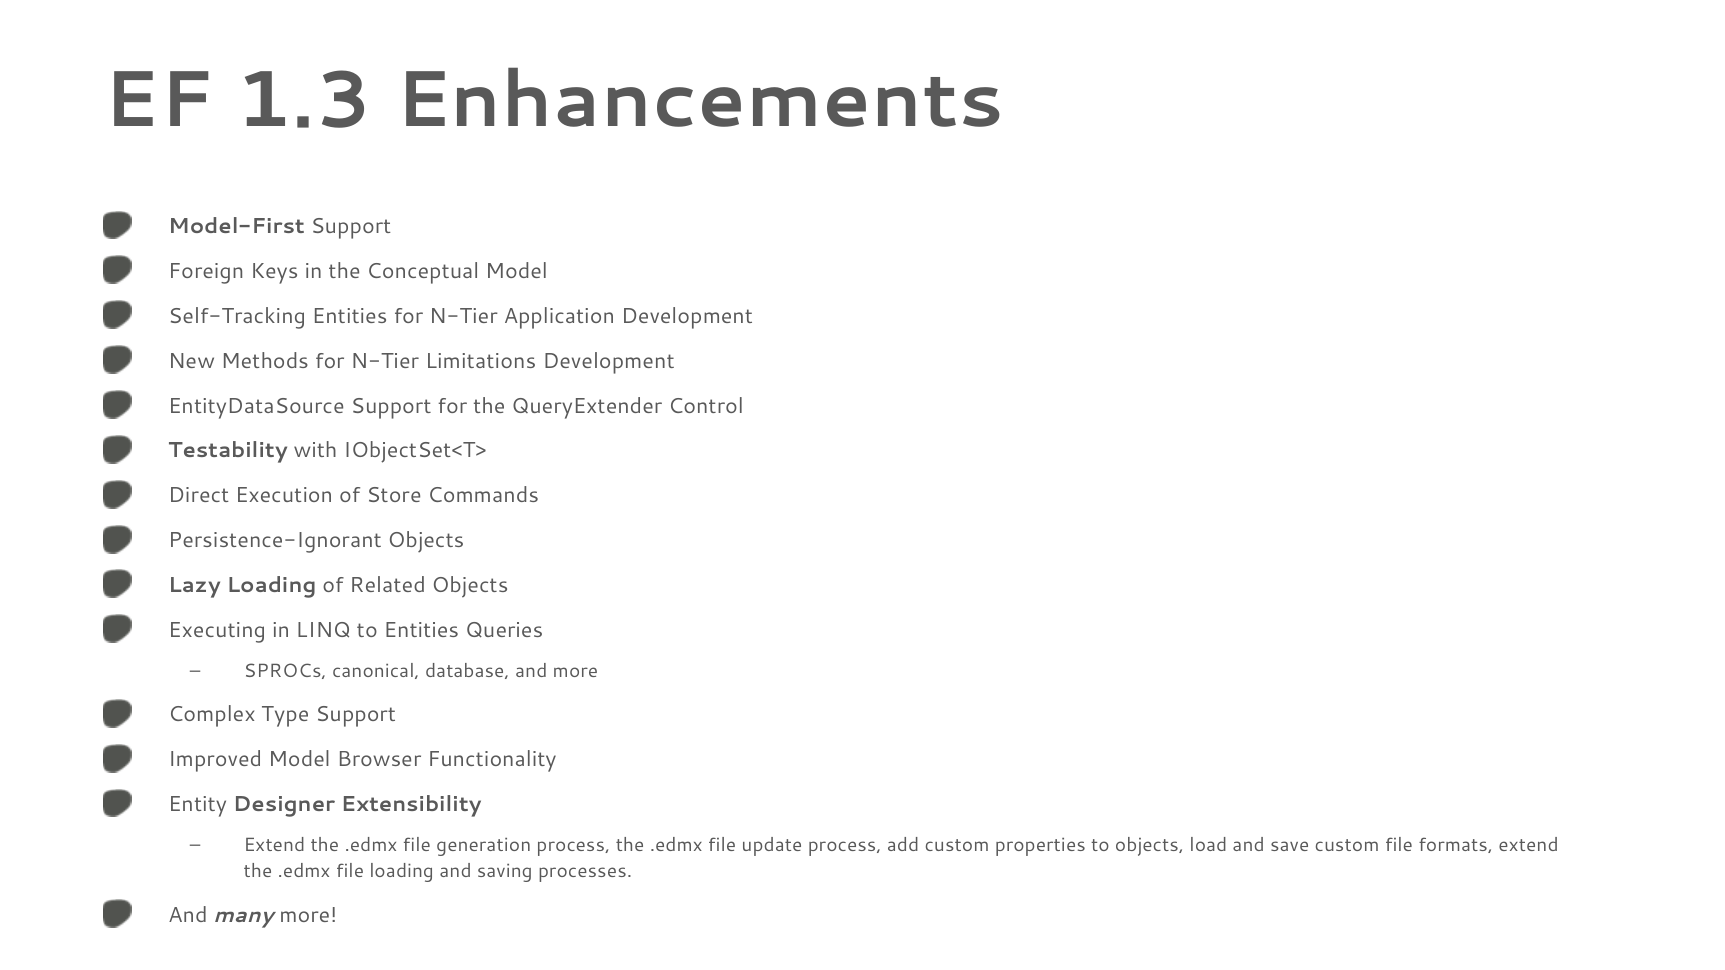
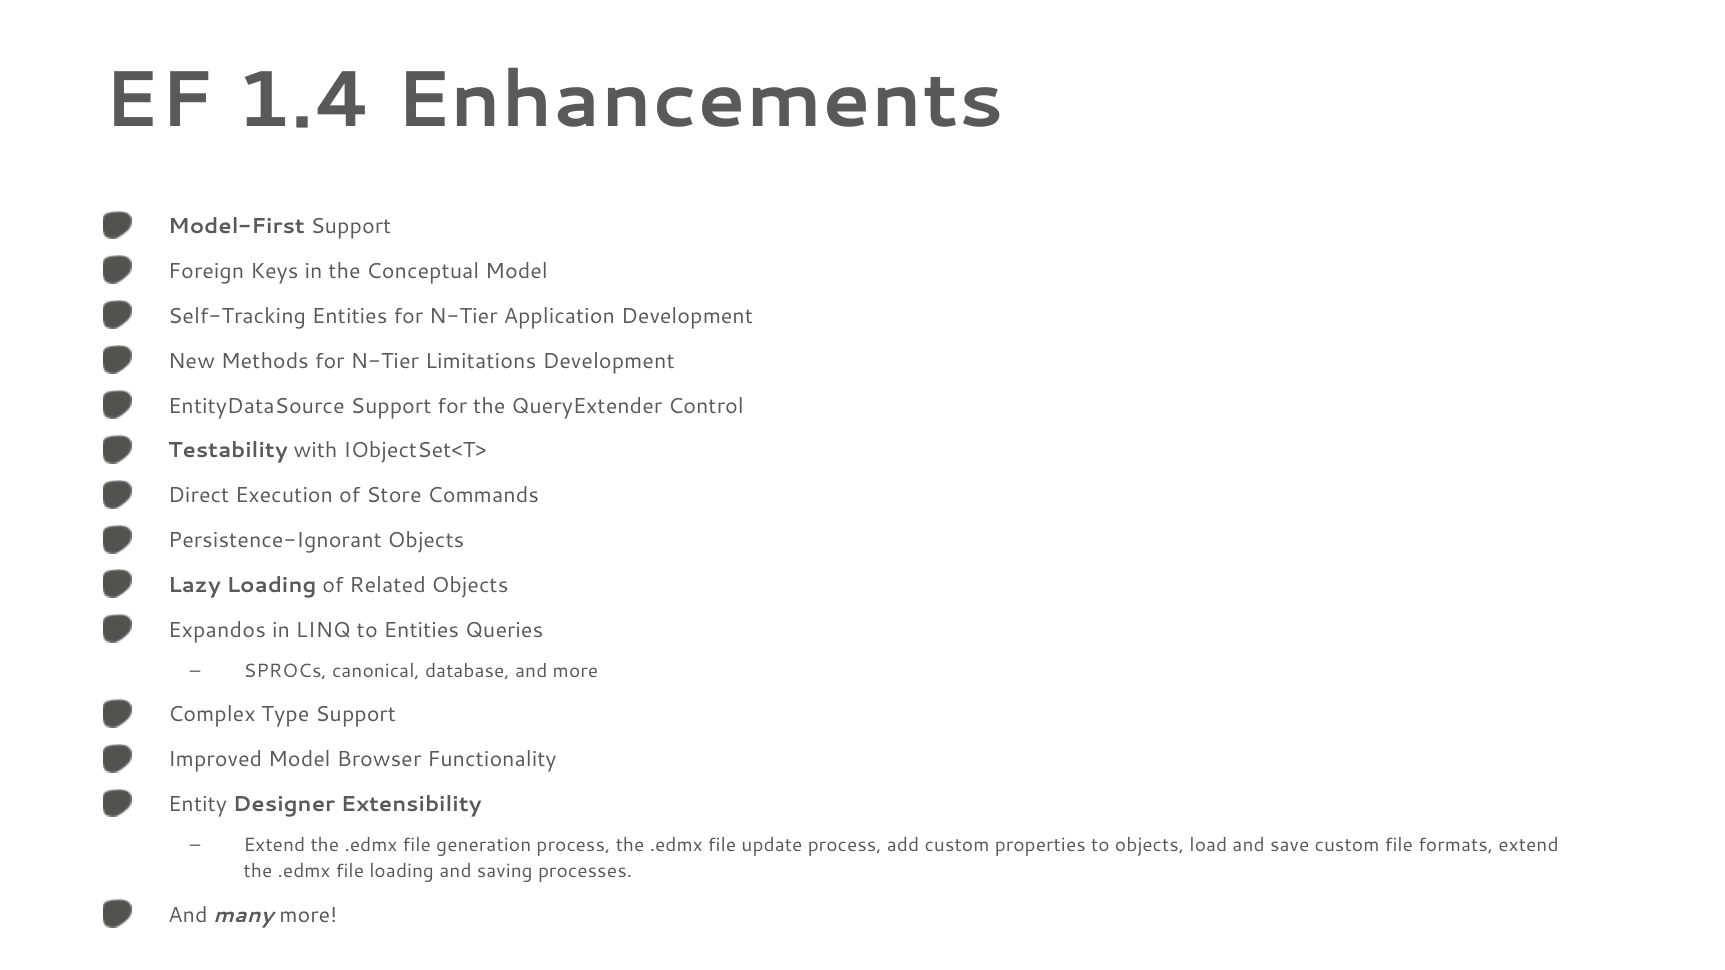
1.3: 1.3 -> 1.4
Executing: Executing -> Expandos
